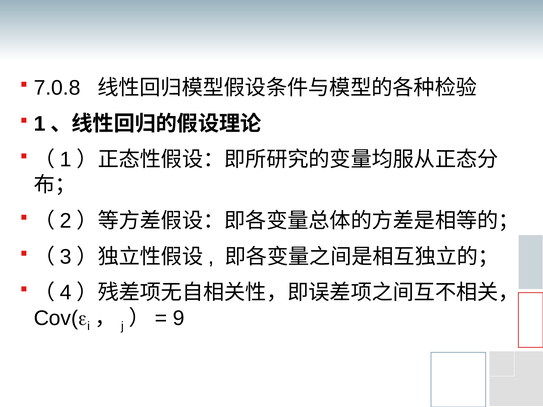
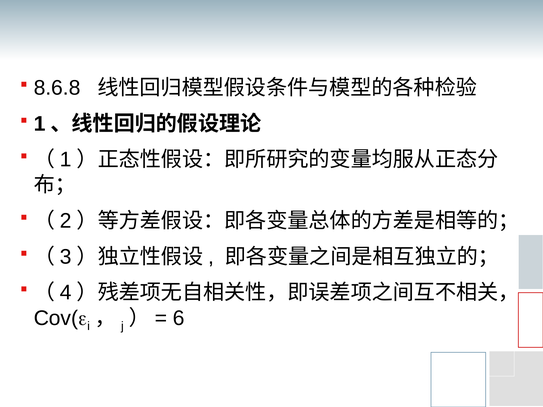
7.0.8: 7.0.8 -> 8.6.8
9: 9 -> 6
